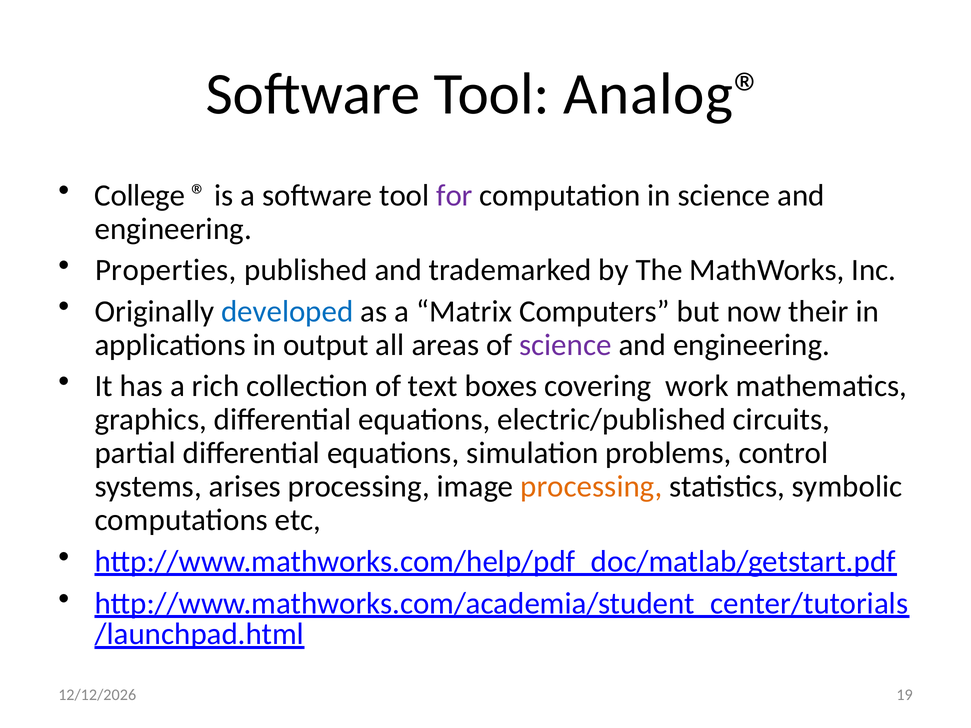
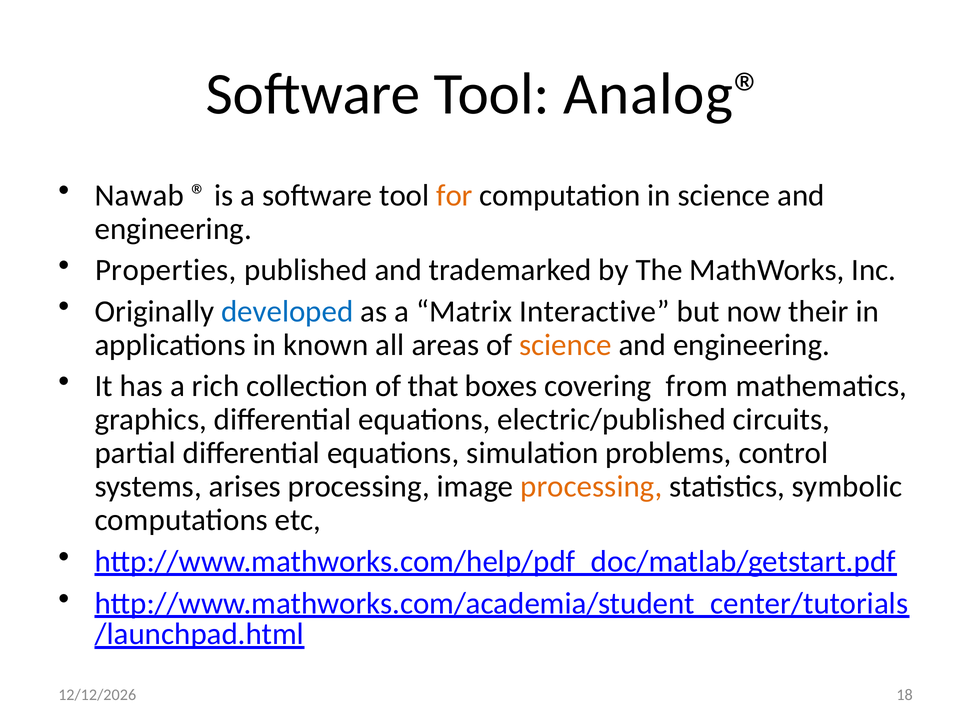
College: College -> Nawab
for colour: purple -> orange
Computers: Computers -> Interactive
output: output -> known
science at (565, 345) colour: purple -> orange
text: text -> that
work: work -> from
19: 19 -> 18
